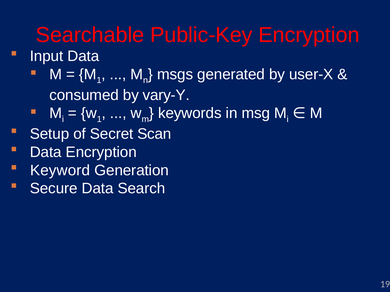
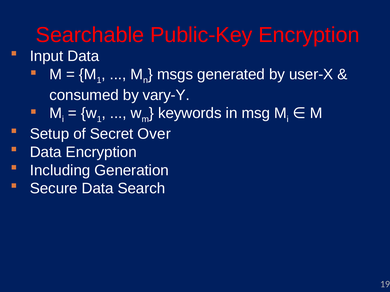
Scan: Scan -> Over
Keyword: Keyword -> Including
